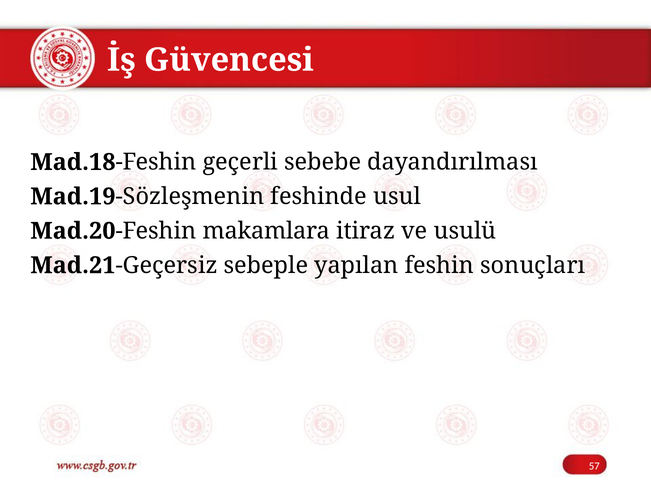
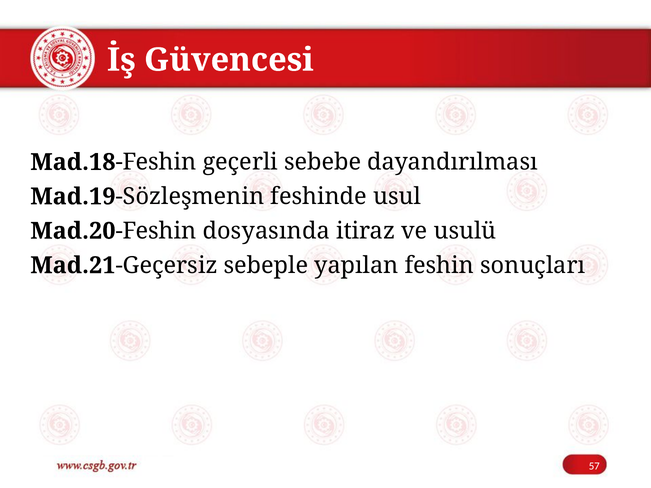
makamlara: makamlara -> dosyasında
